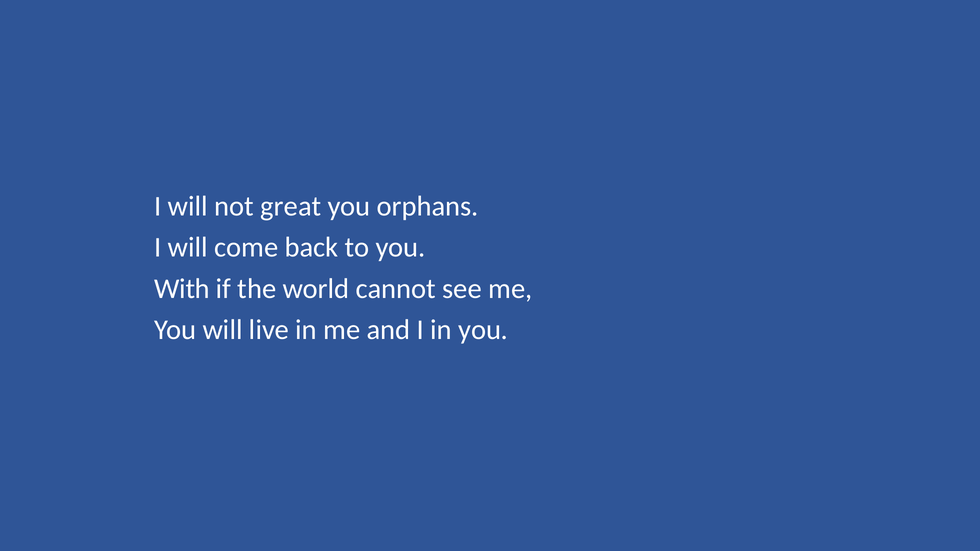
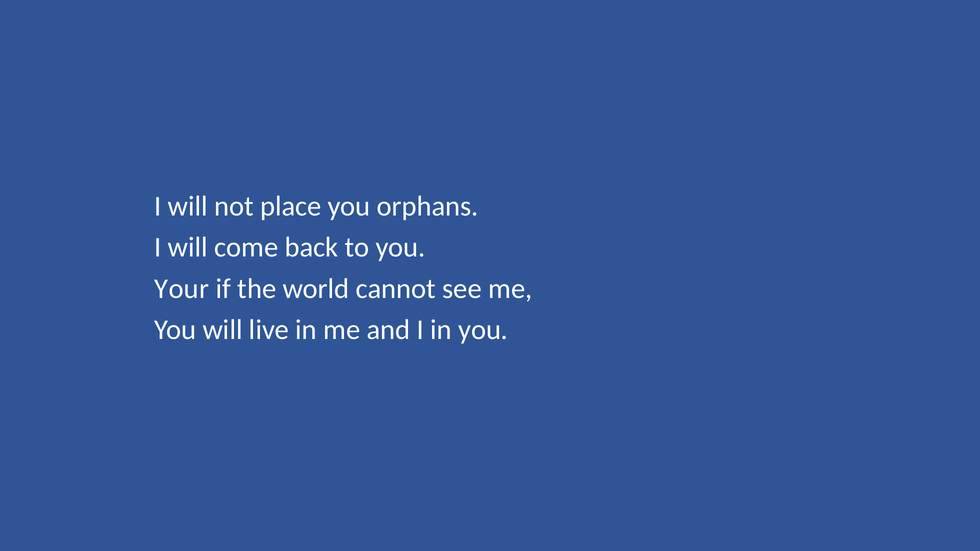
great: great -> place
With: With -> Your
